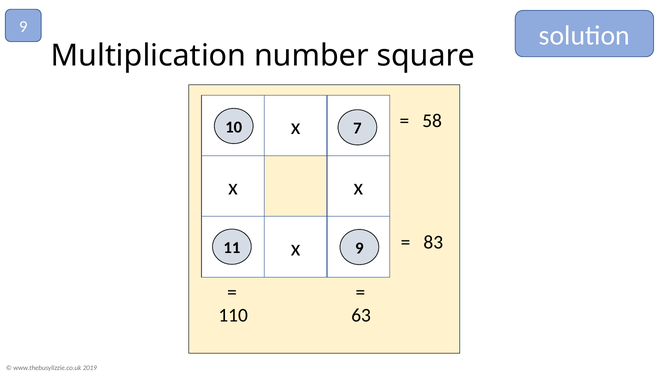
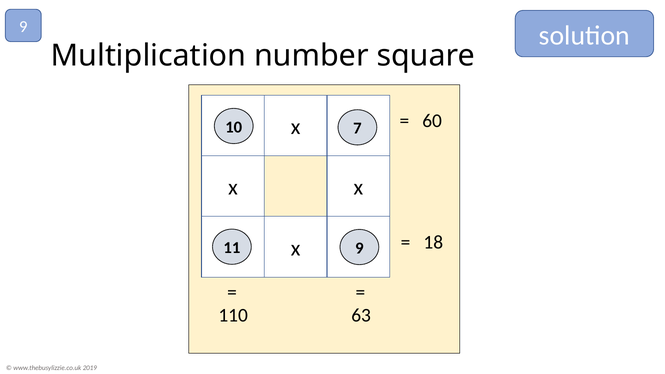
58: 58 -> 60
83: 83 -> 18
